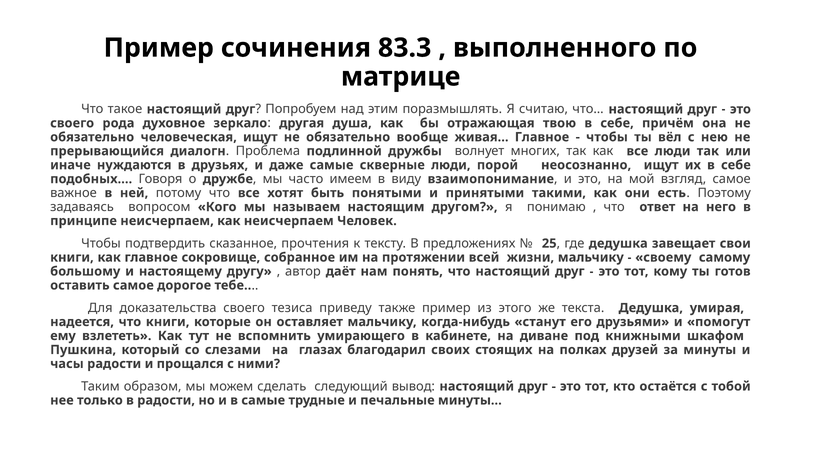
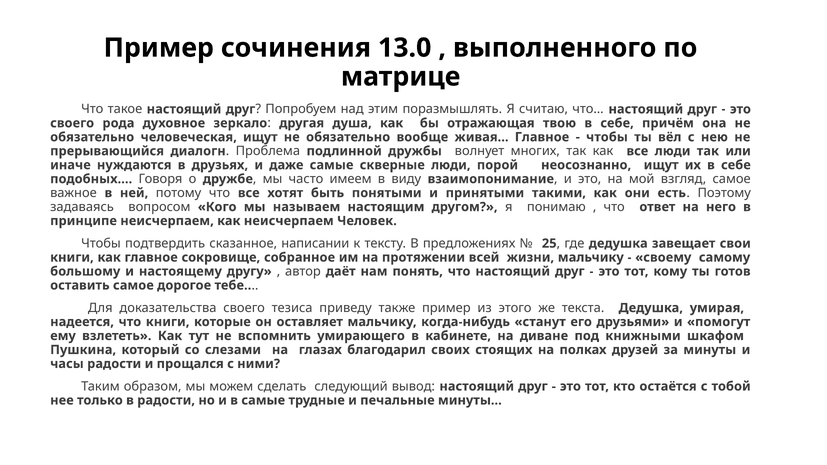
83.3: 83.3 -> 13.0
прочтения: прочтения -> написании
